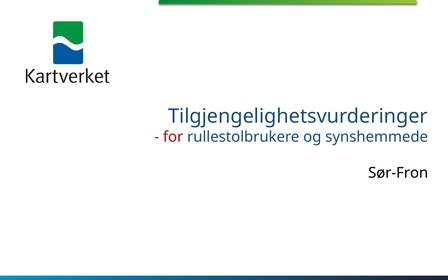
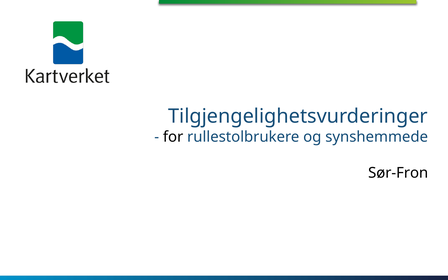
for colour: red -> black
